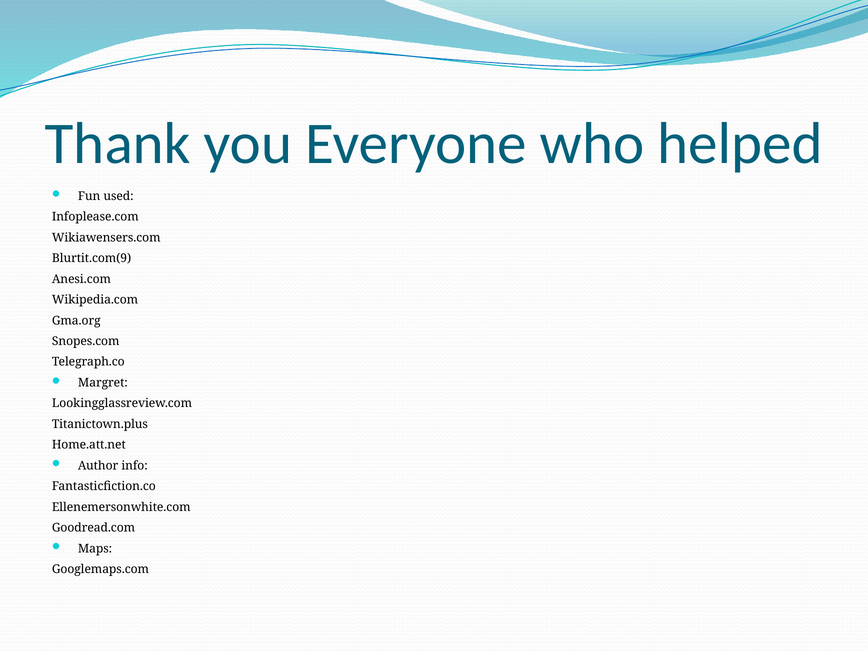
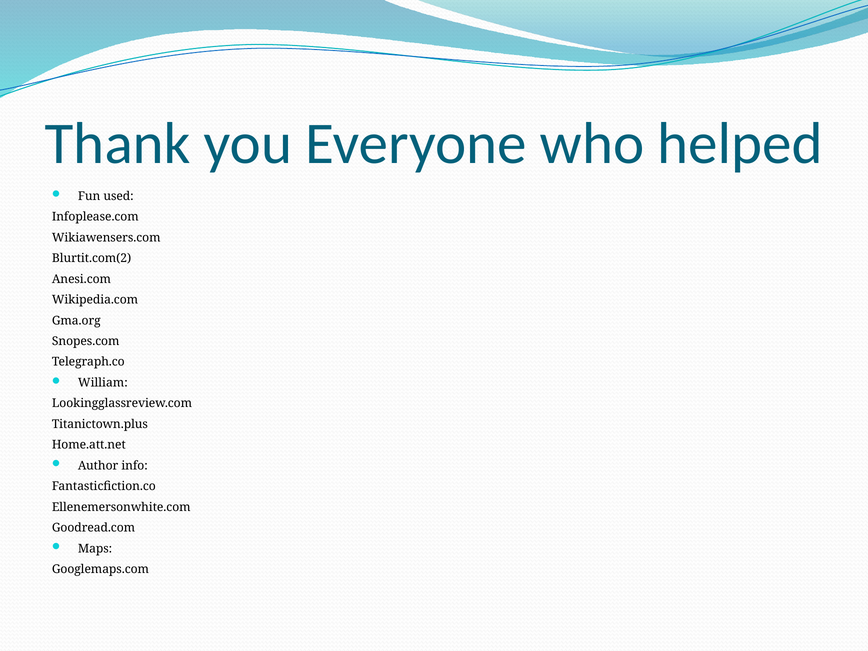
Blurtit.com(9: Blurtit.com(9 -> Blurtit.com(2
Margret: Margret -> William
